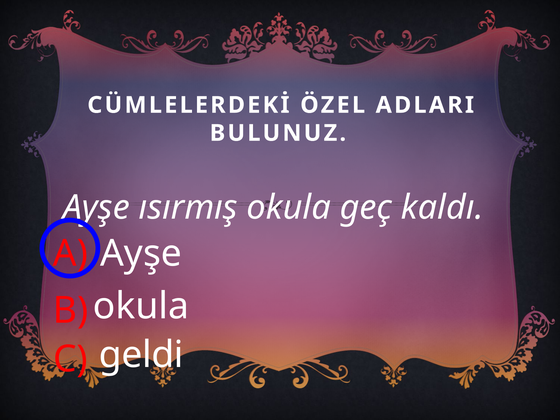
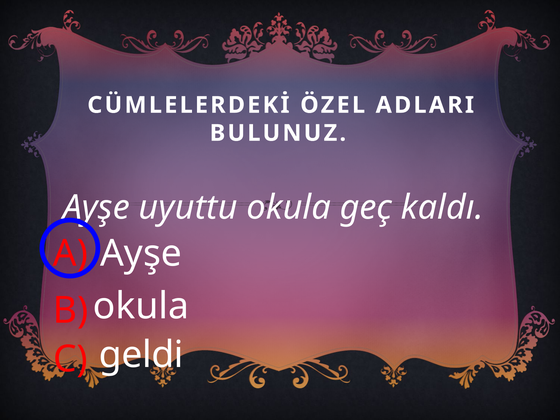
ısırmış: ısırmış -> uyuttu
